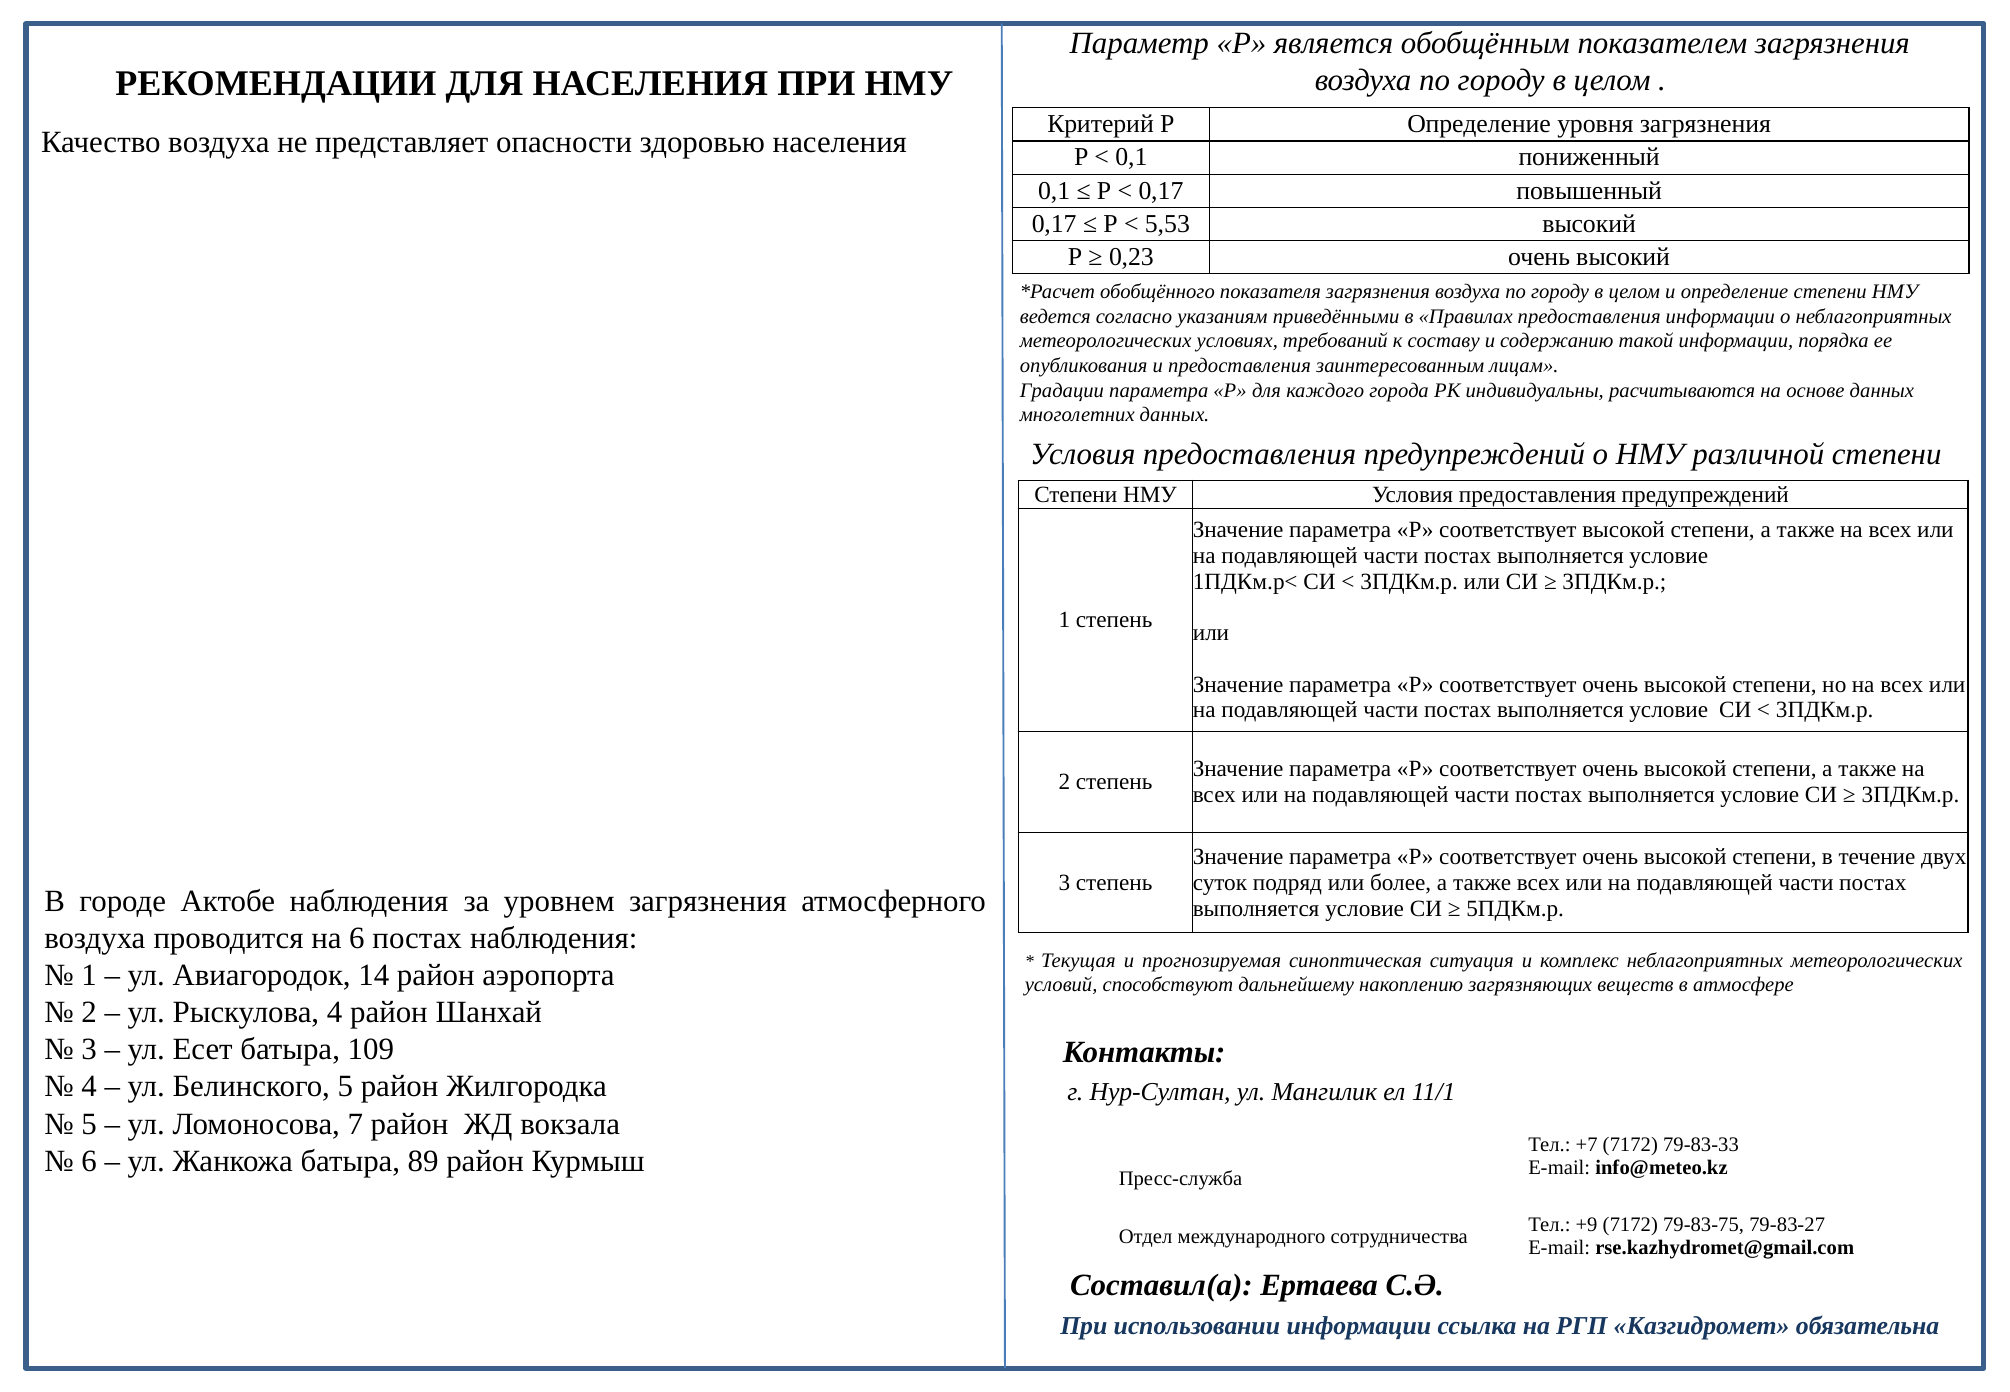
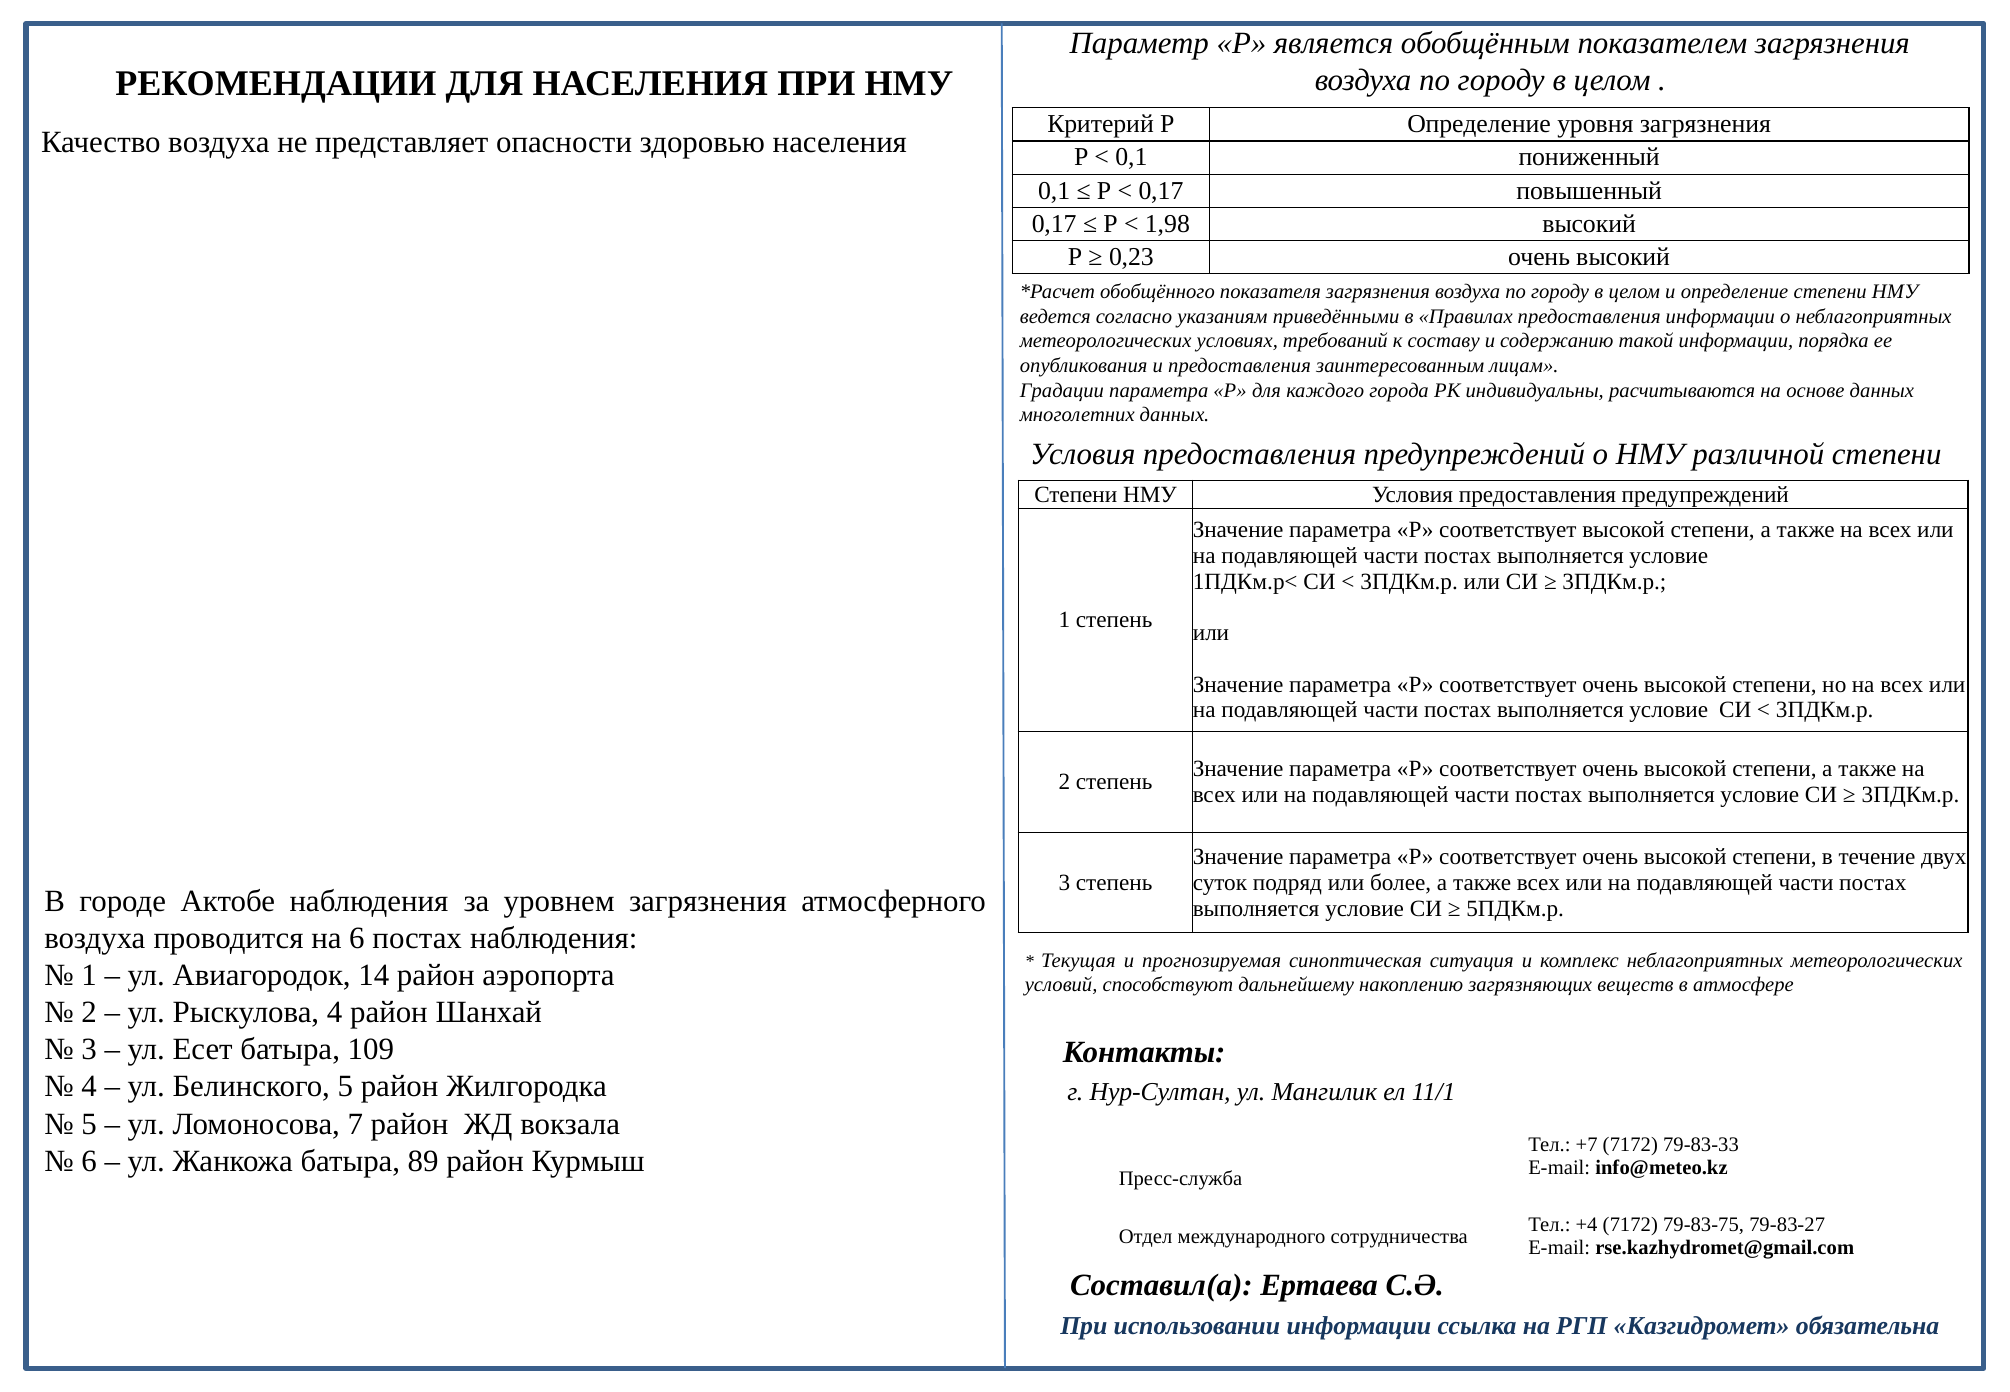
5,53: 5,53 -> 1,98
+9: +9 -> +4
